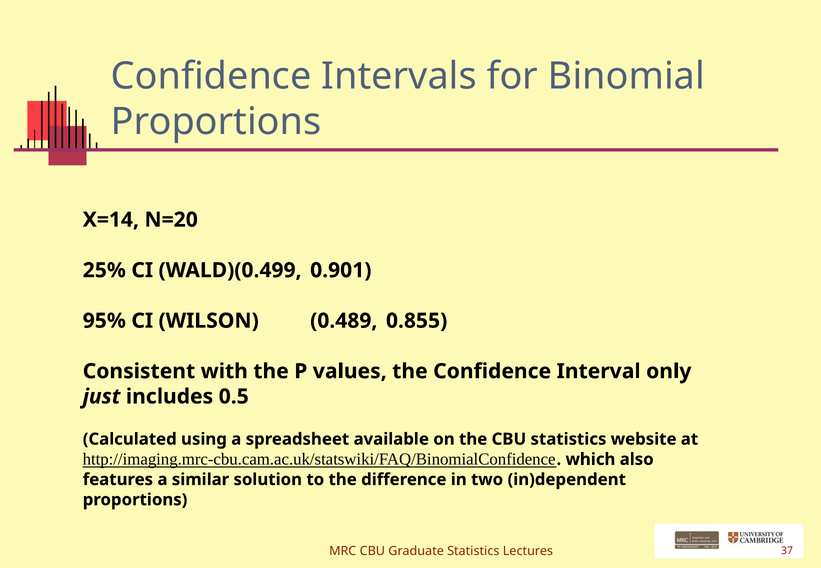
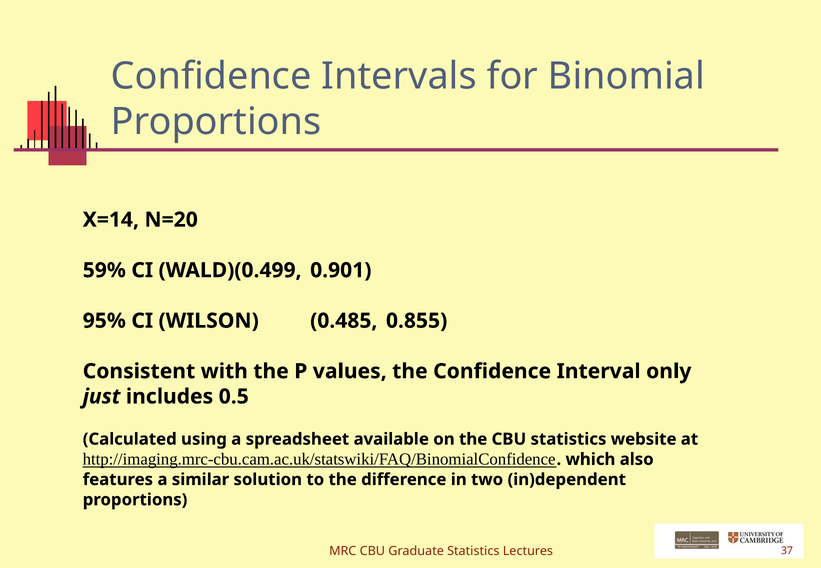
25%: 25% -> 59%
0.489: 0.489 -> 0.485
